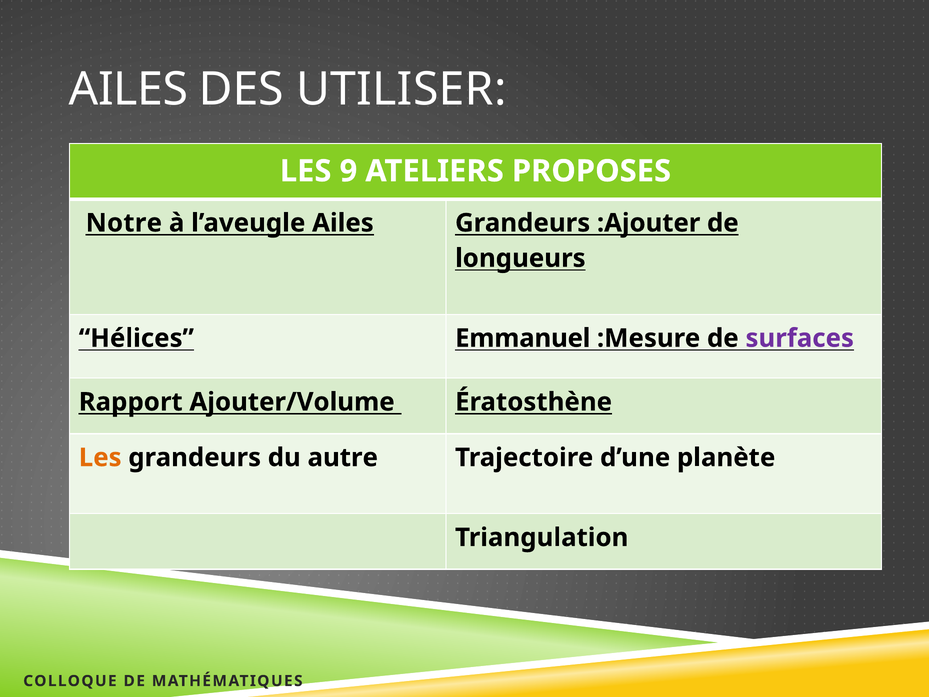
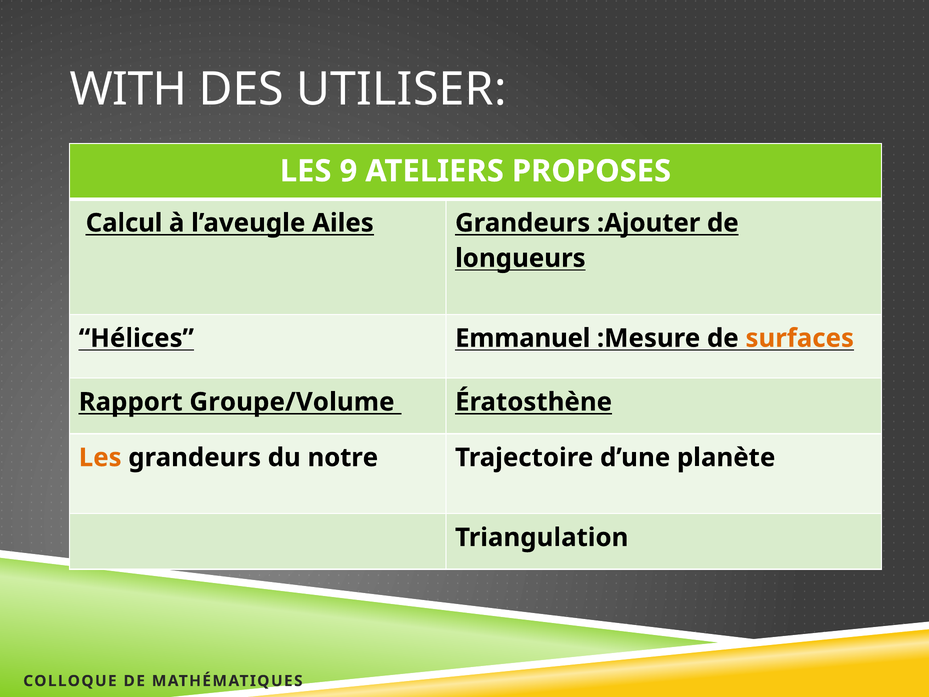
AILES at (128, 89): AILES -> WITH
Notre: Notre -> Calcul
surfaces colour: purple -> orange
Ajouter/Volume: Ajouter/Volume -> Groupe/Volume
autre: autre -> notre
